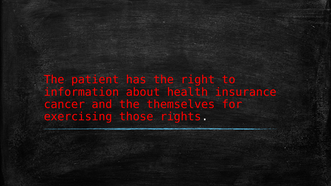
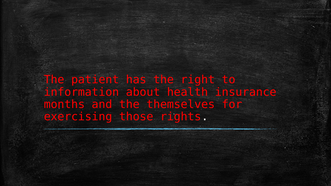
cancer: cancer -> months
